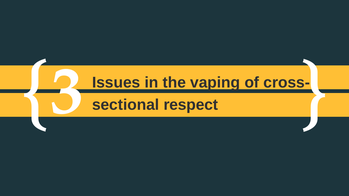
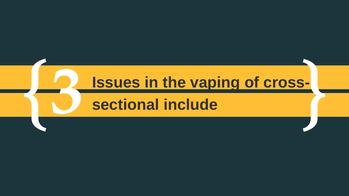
respect: respect -> include
